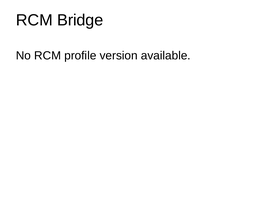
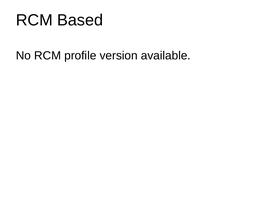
Bridge: Bridge -> Based
